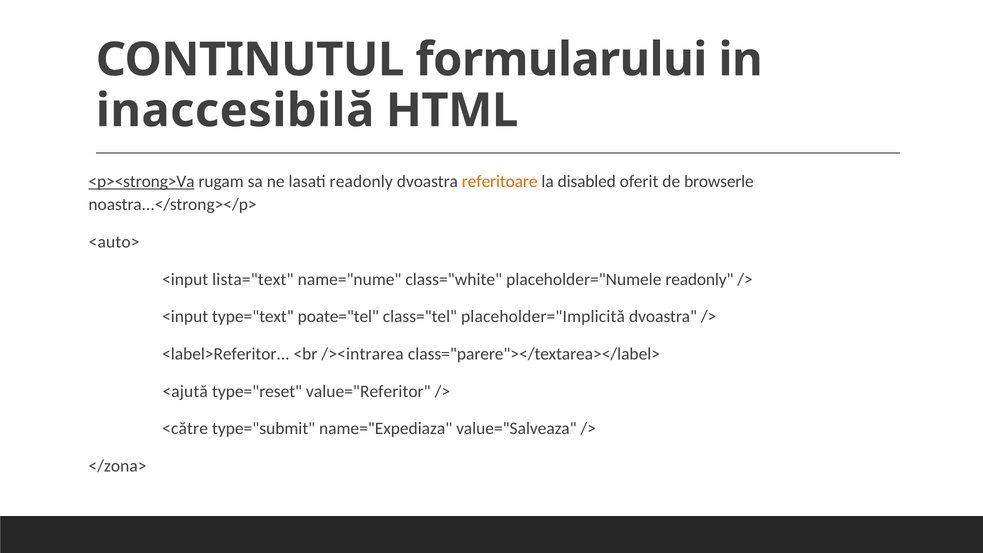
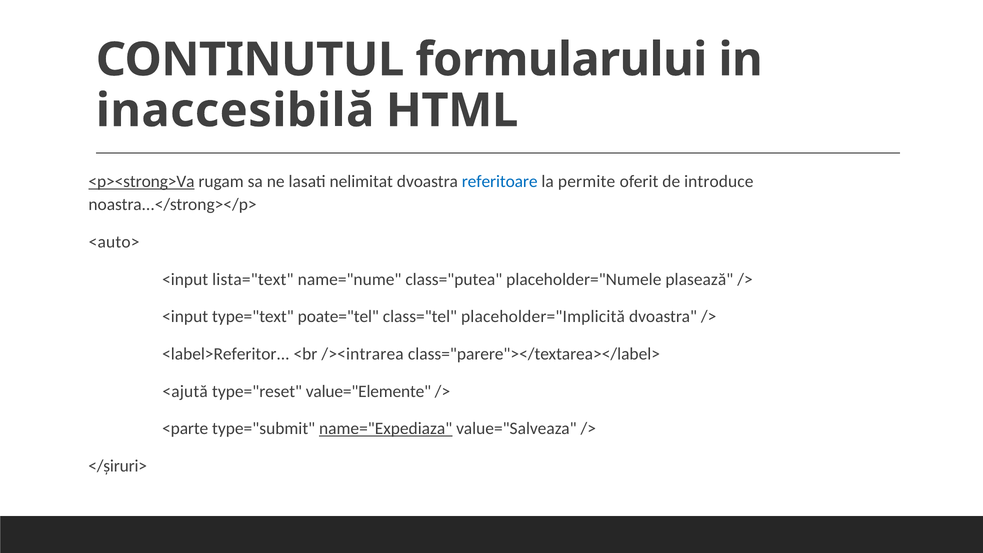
lasati readonly: readonly -> nelimitat
referitoare colour: orange -> blue
disabled: disabled -> permite
browserle: browserle -> introduce
class="white: class="white -> class="putea
placeholder="Numele readonly: readonly -> plasează
value="Referitor: value="Referitor -> value="Elemente
<către: <către -> <parte
name="Expediaza underline: none -> present
</zona>: </zona> -> </șiruri>
